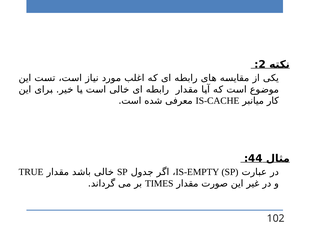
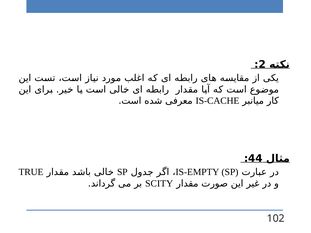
TIMES: TIMES -> SCITY
